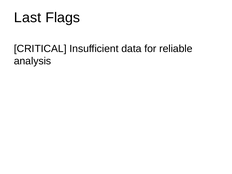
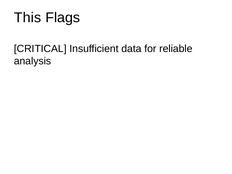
Last: Last -> This
